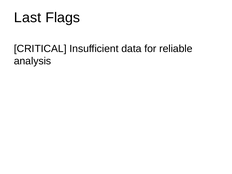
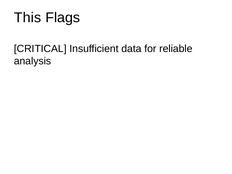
Last: Last -> This
